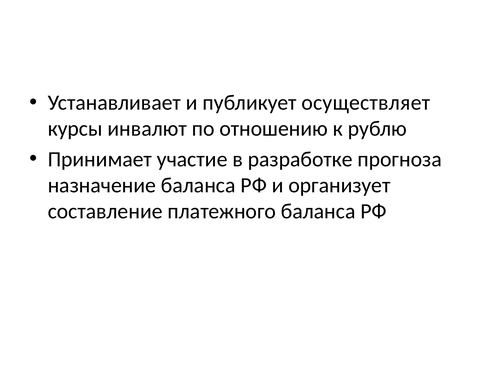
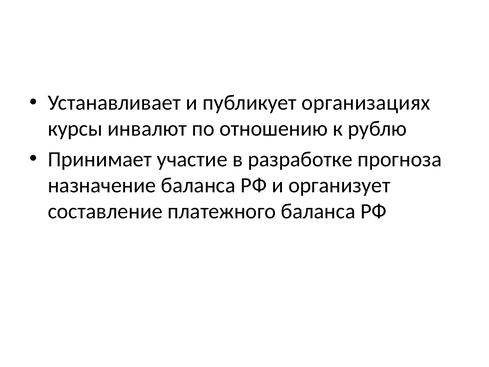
осуществляет: осуществляет -> организациях
